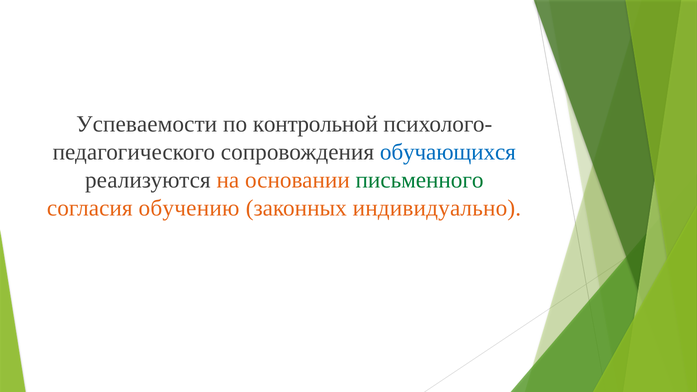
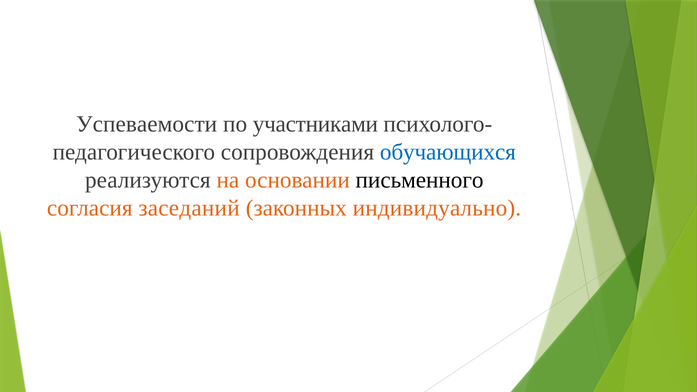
контрольной: контрольной -> участниками
письменного colour: green -> black
обучению: обучению -> заседаний
